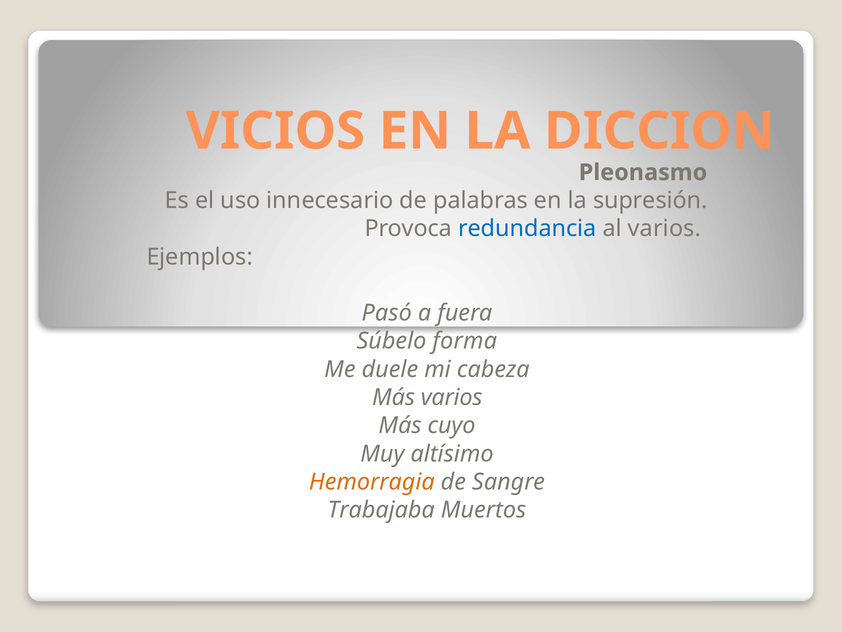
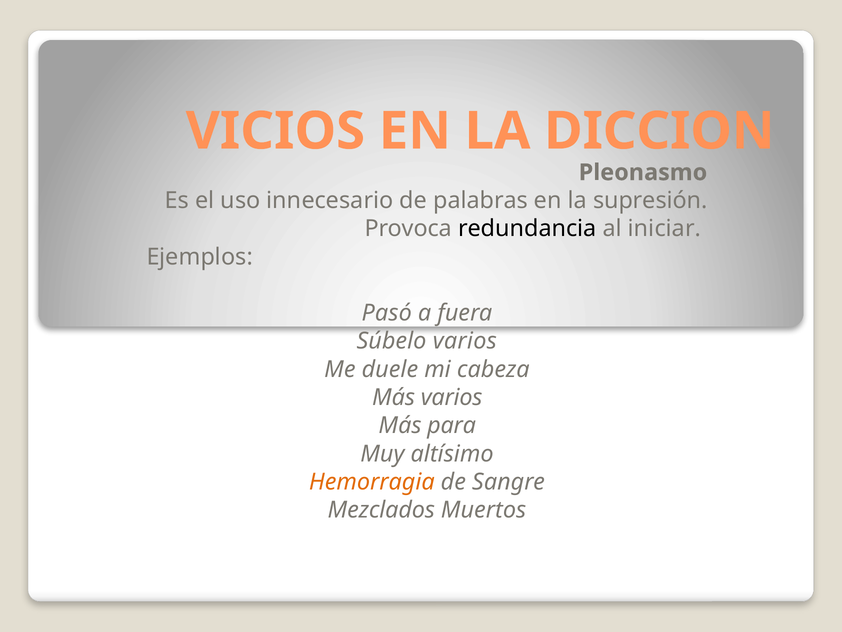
redundancia colour: blue -> black
al varios: varios -> iniciar
Súbelo forma: forma -> varios
cuyo: cuyo -> para
Trabajaba: Trabajaba -> Mezclados
